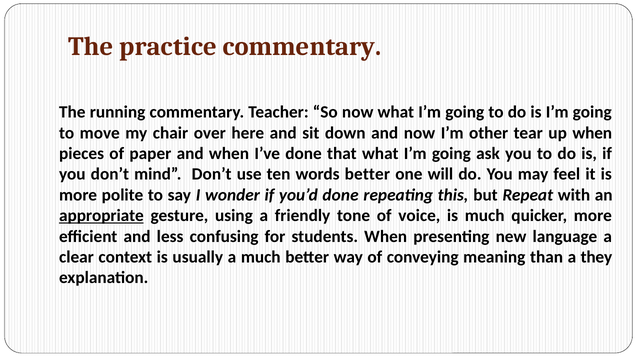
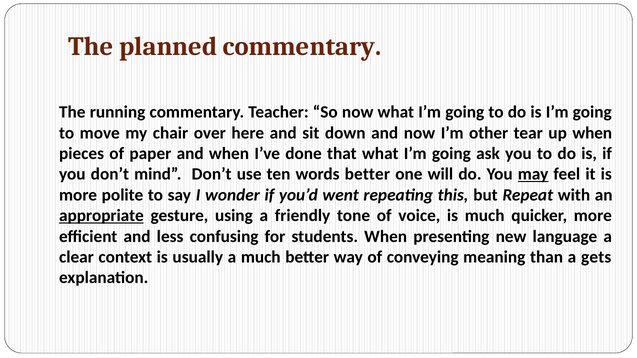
practice: practice -> planned
may underline: none -> present
you’d done: done -> went
they: they -> gets
